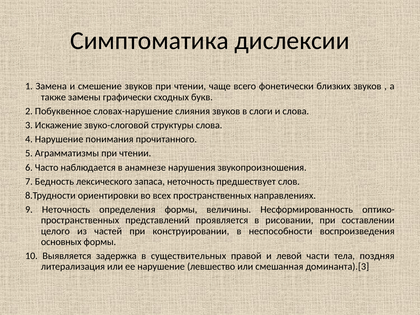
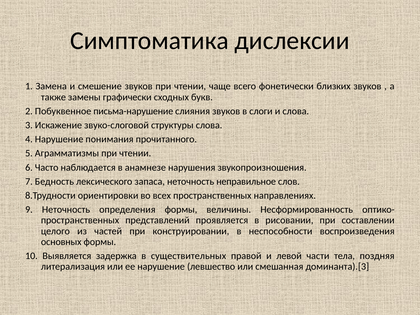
словах-нарушение: словах-нарушение -> письма-нарушение
предшествует: предшествует -> неправильное
